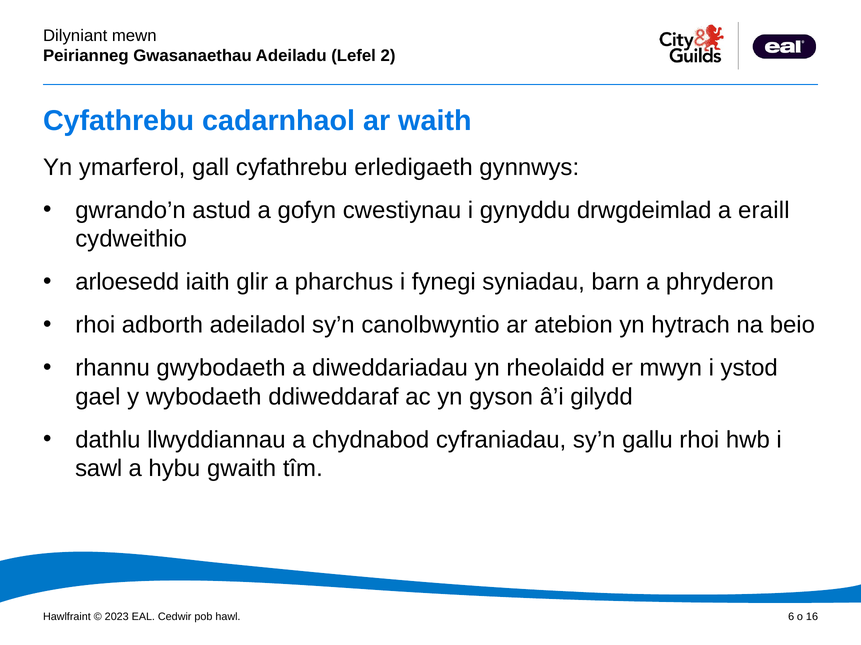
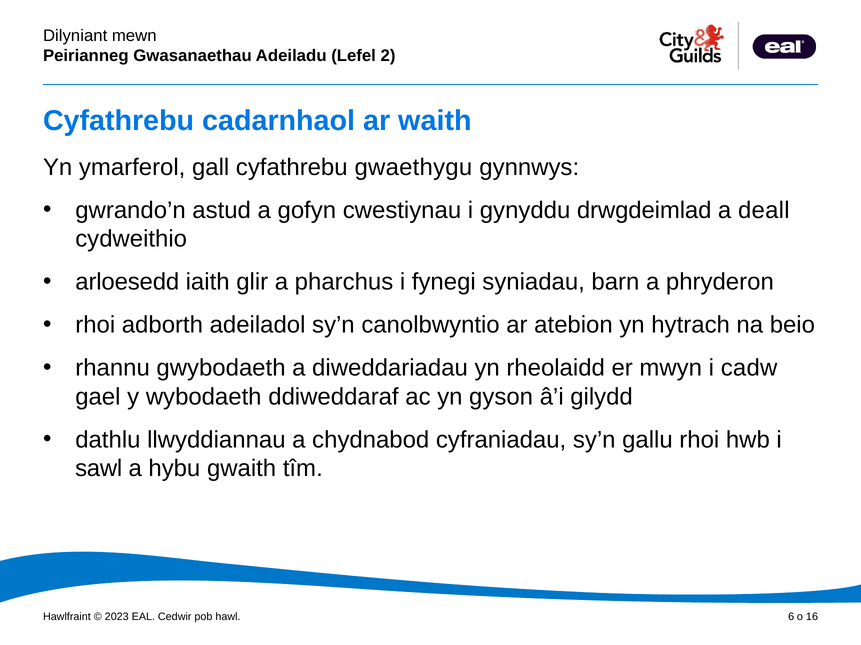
erledigaeth: erledigaeth -> gwaethygu
eraill: eraill -> deall
ystod: ystod -> cadw
